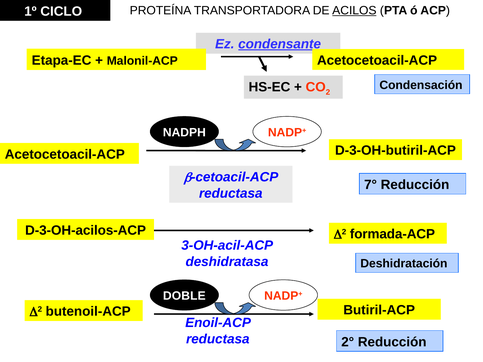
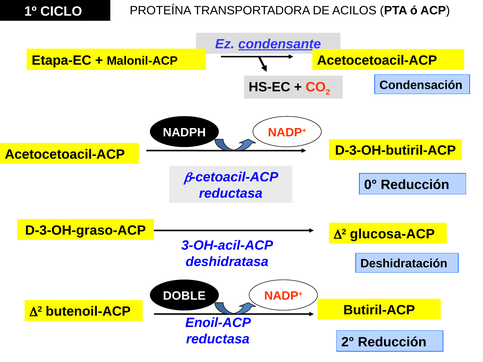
ACILOS underline: present -> none
7°: 7° -> 0°
D-3-OH-acilos-ACP: D-3-OH-acilos-ACP -> D-3-OH-graso-ACP
formada-ACP: formada-ACP -> glucosa-ACP
